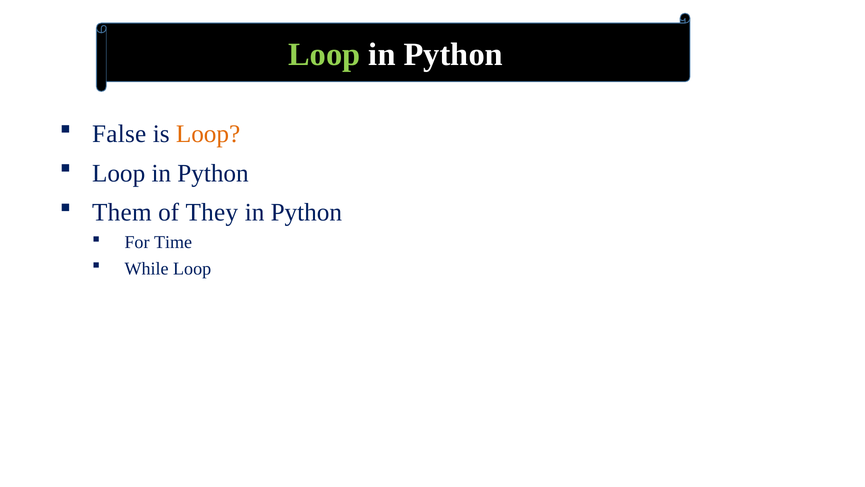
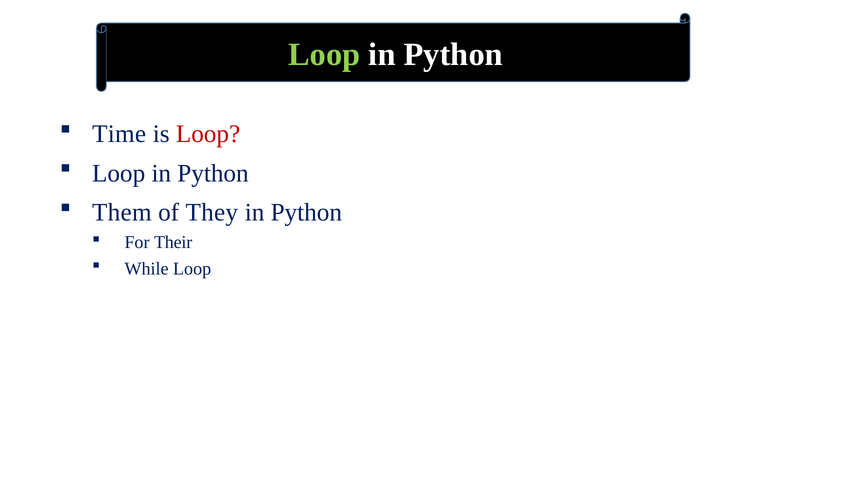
False: False -> Time
Loop at (208, 134) colour: orange -> red
Time: Time -> Their
